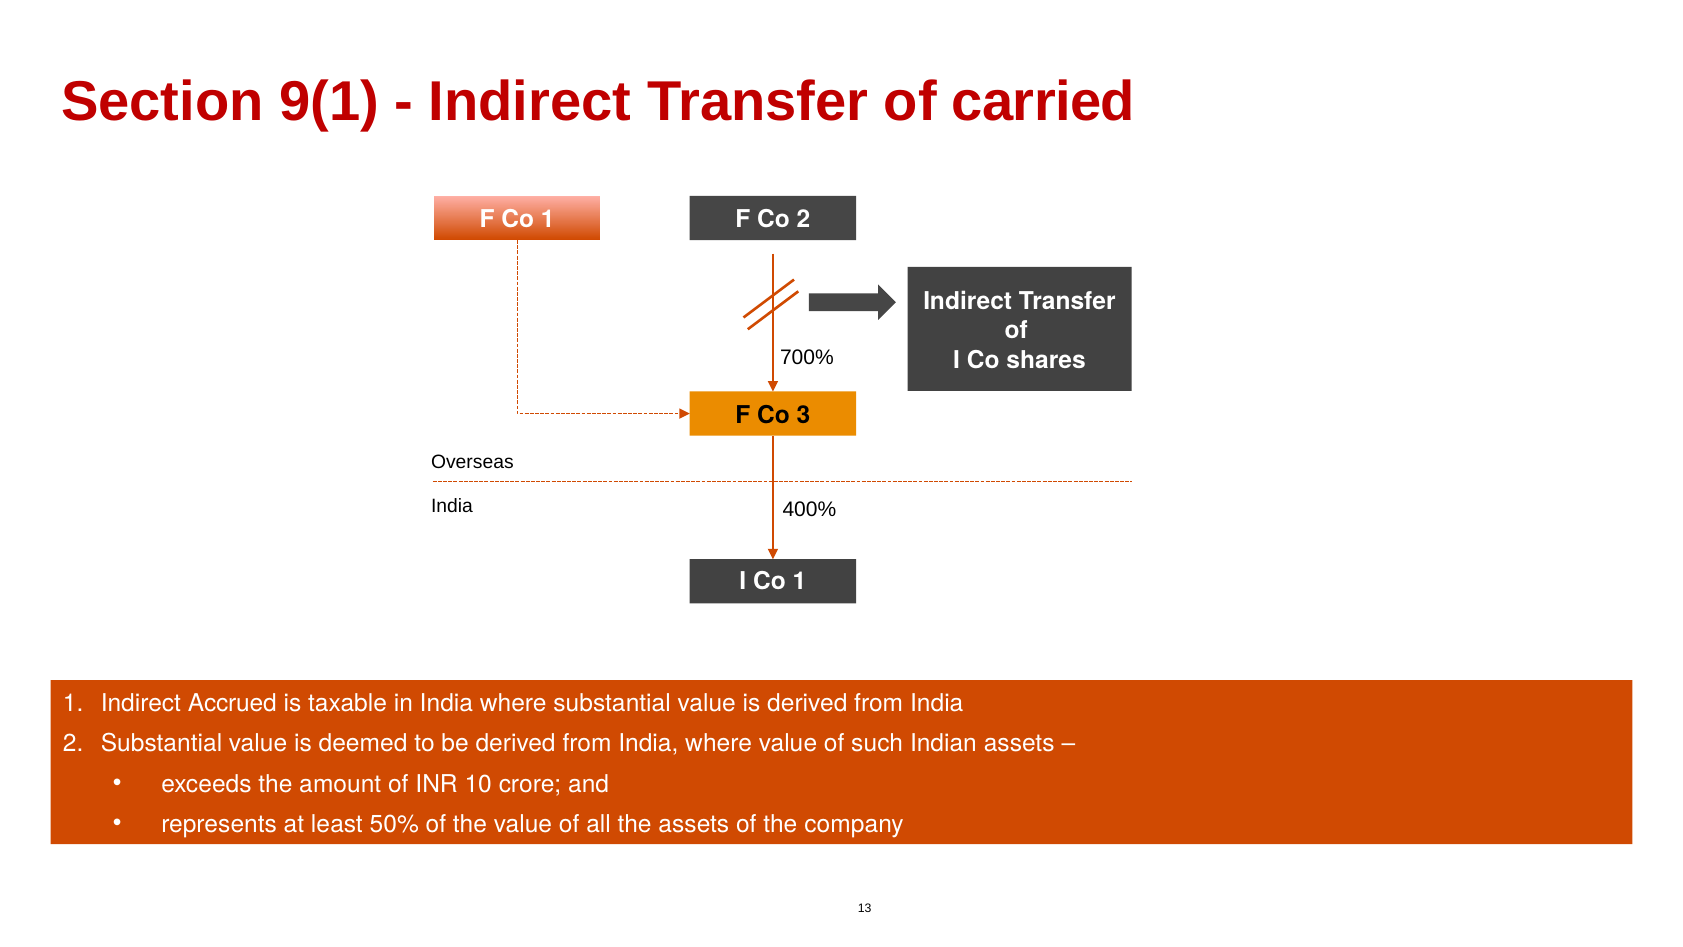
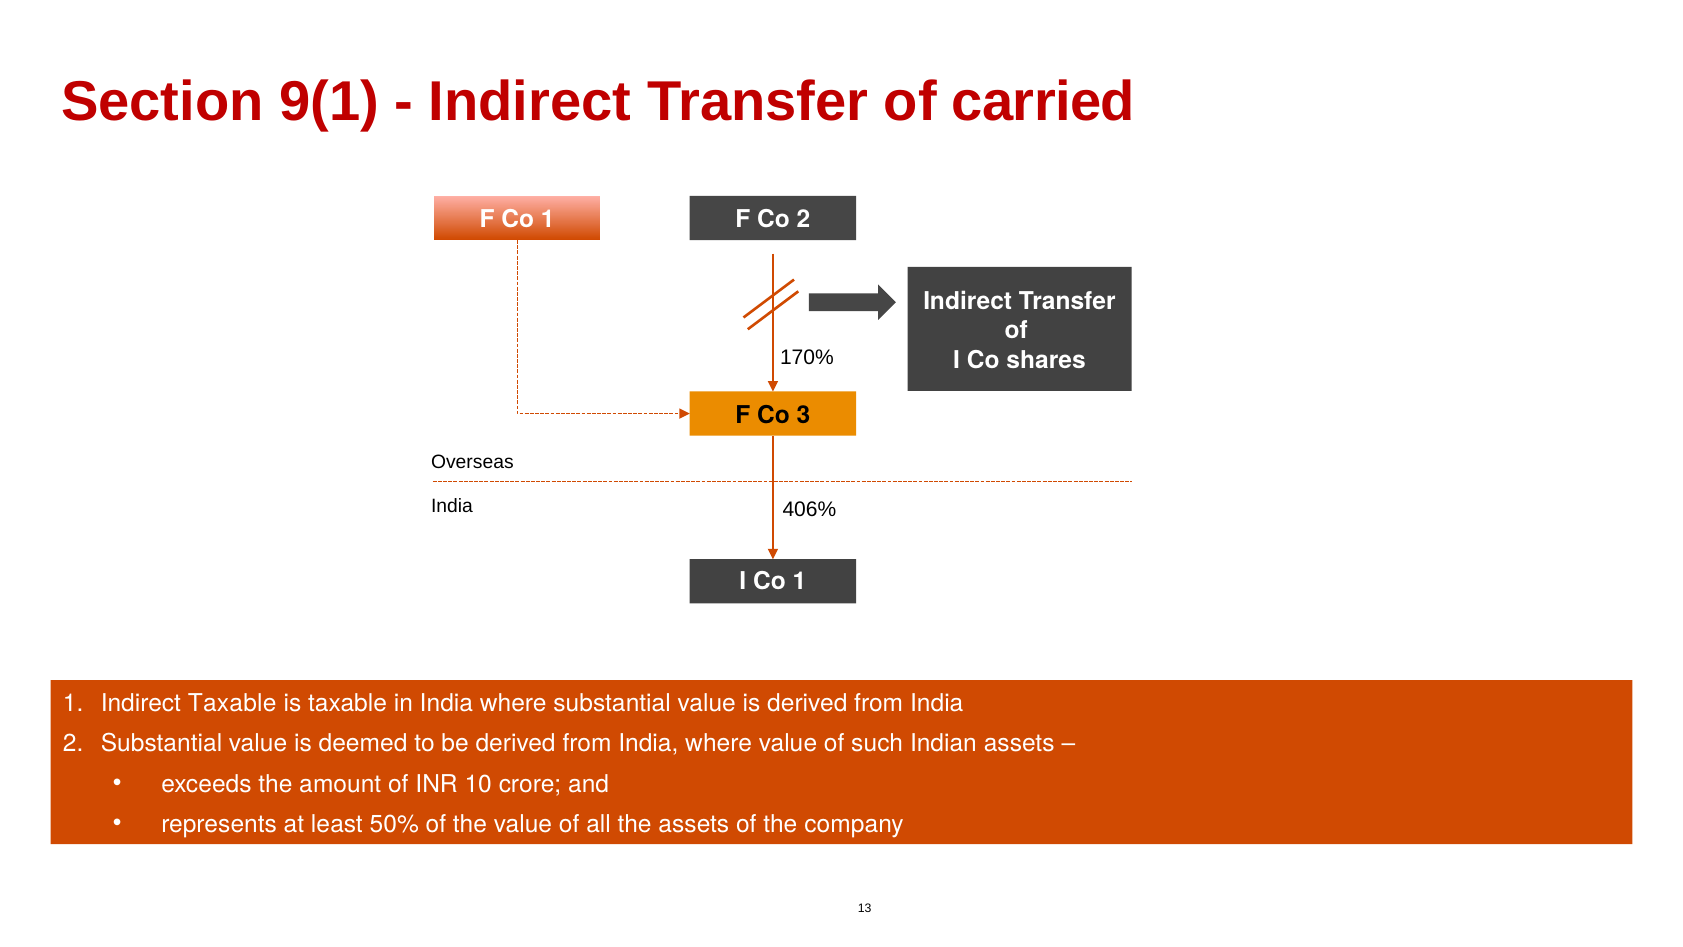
700%: 700% -> 170%
400%: 400% -> 406%
Indirect Accrued: Accrued -> Taxable
